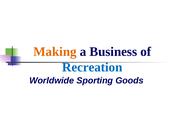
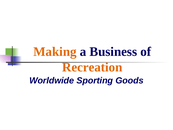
Recreation colour: blue -> orange
